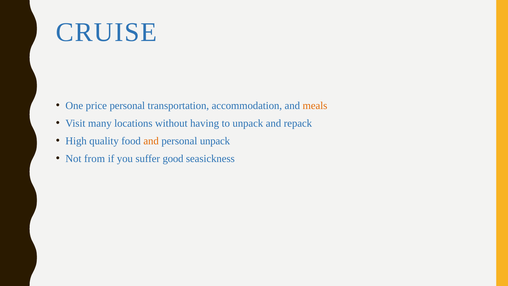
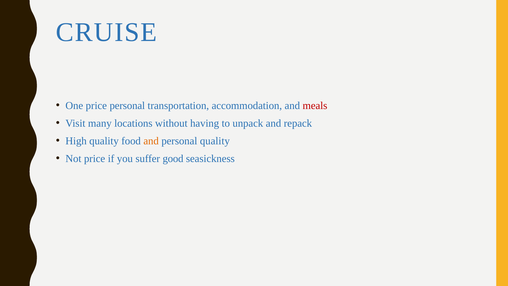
meals colour: orange -> red
personal unpack: unpack -> quality
Not from: from -> price
